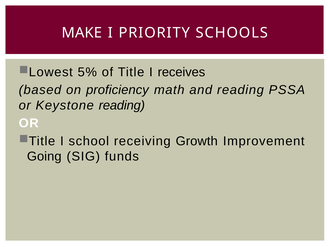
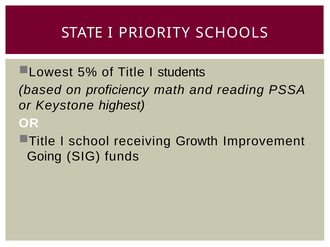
MAKE: MAKE -> STATE
receives: receives -> students
Keystone reading: reading -> highest
